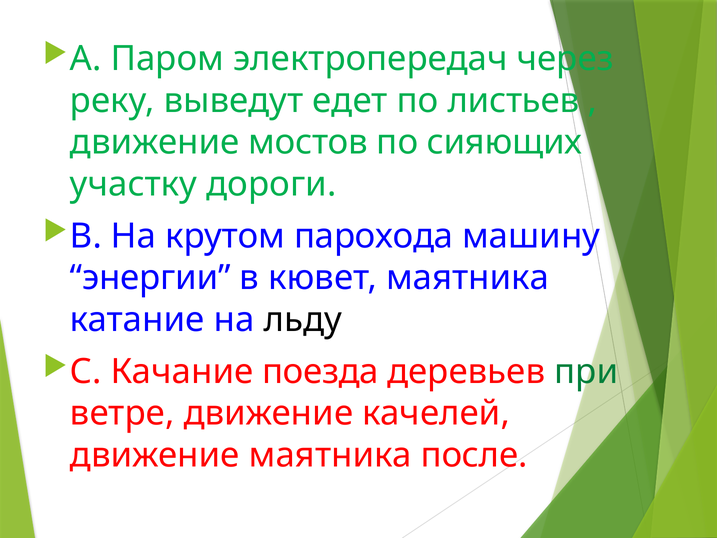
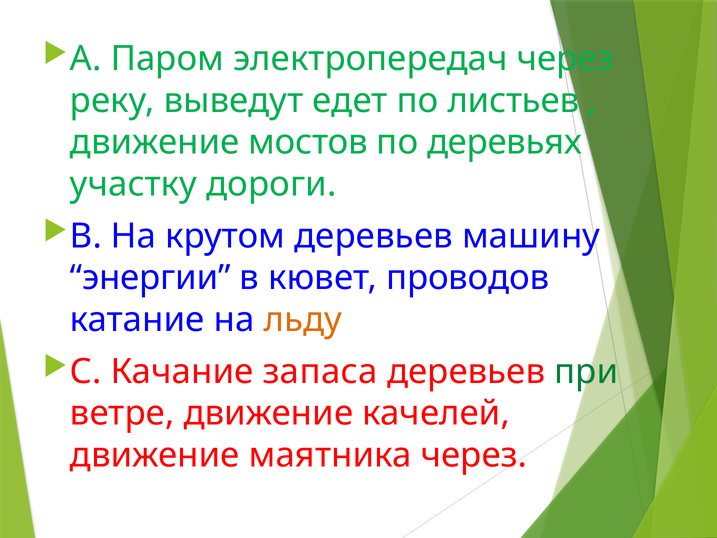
сияющих: сияющих -> деревьях
крутом парохода: парохода -> деревьев
кювет маятника: маятника -> проводов
льду colour: black -> orange
поезда: поезда -> запаса
маятника после: после -> через
